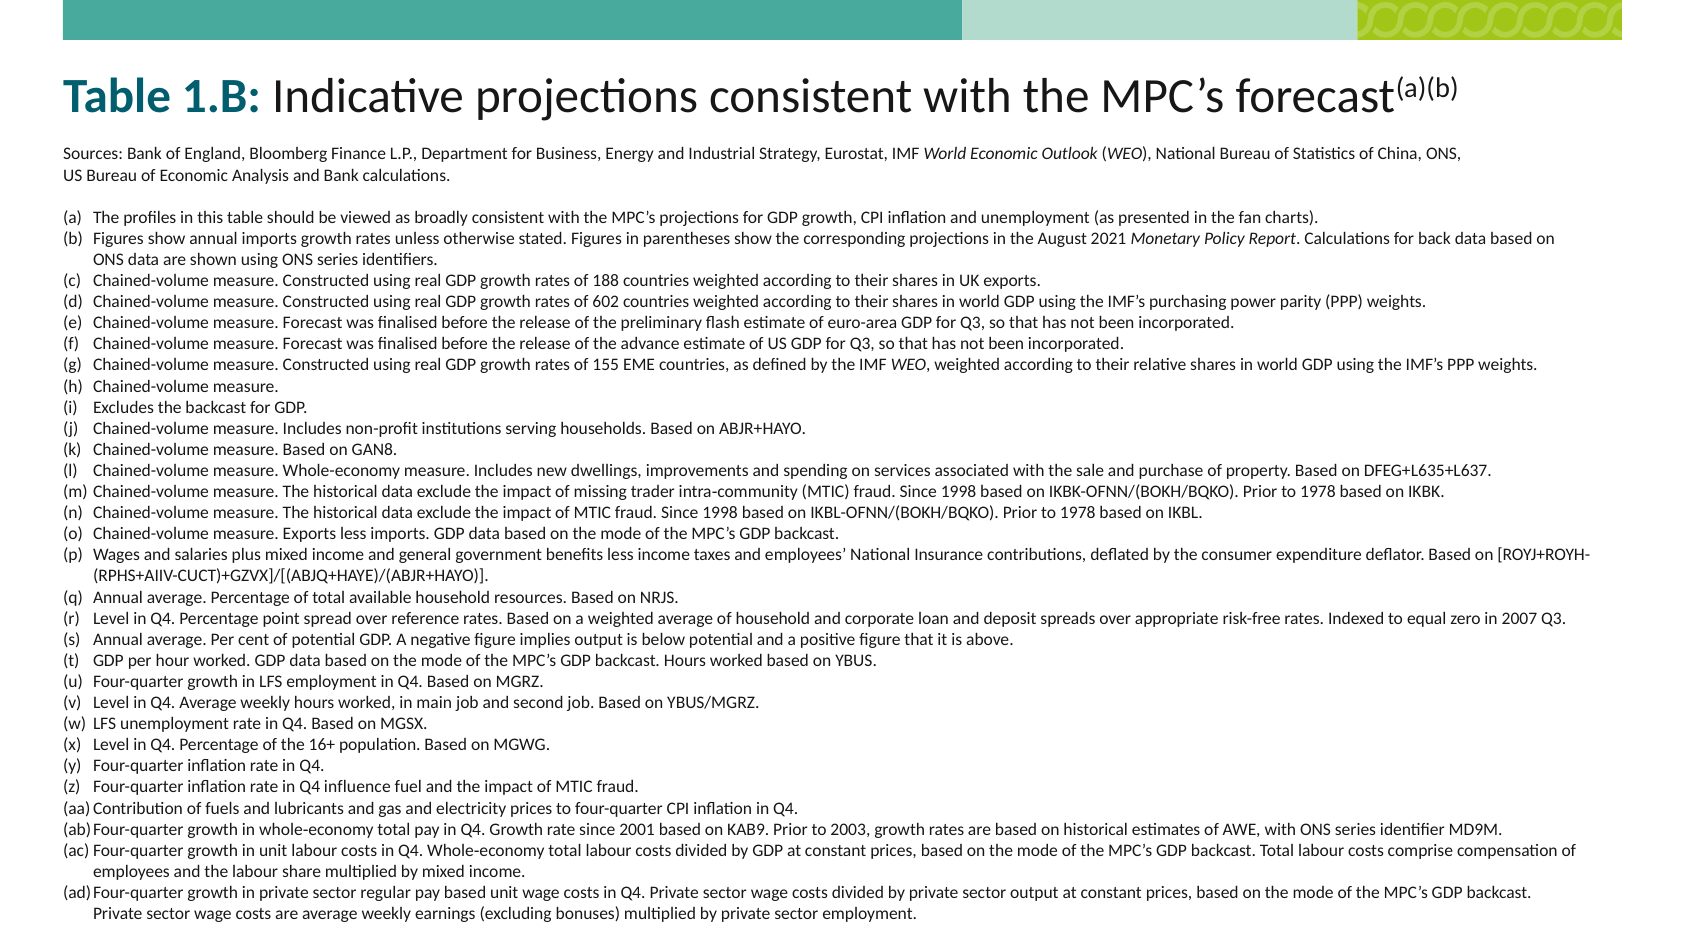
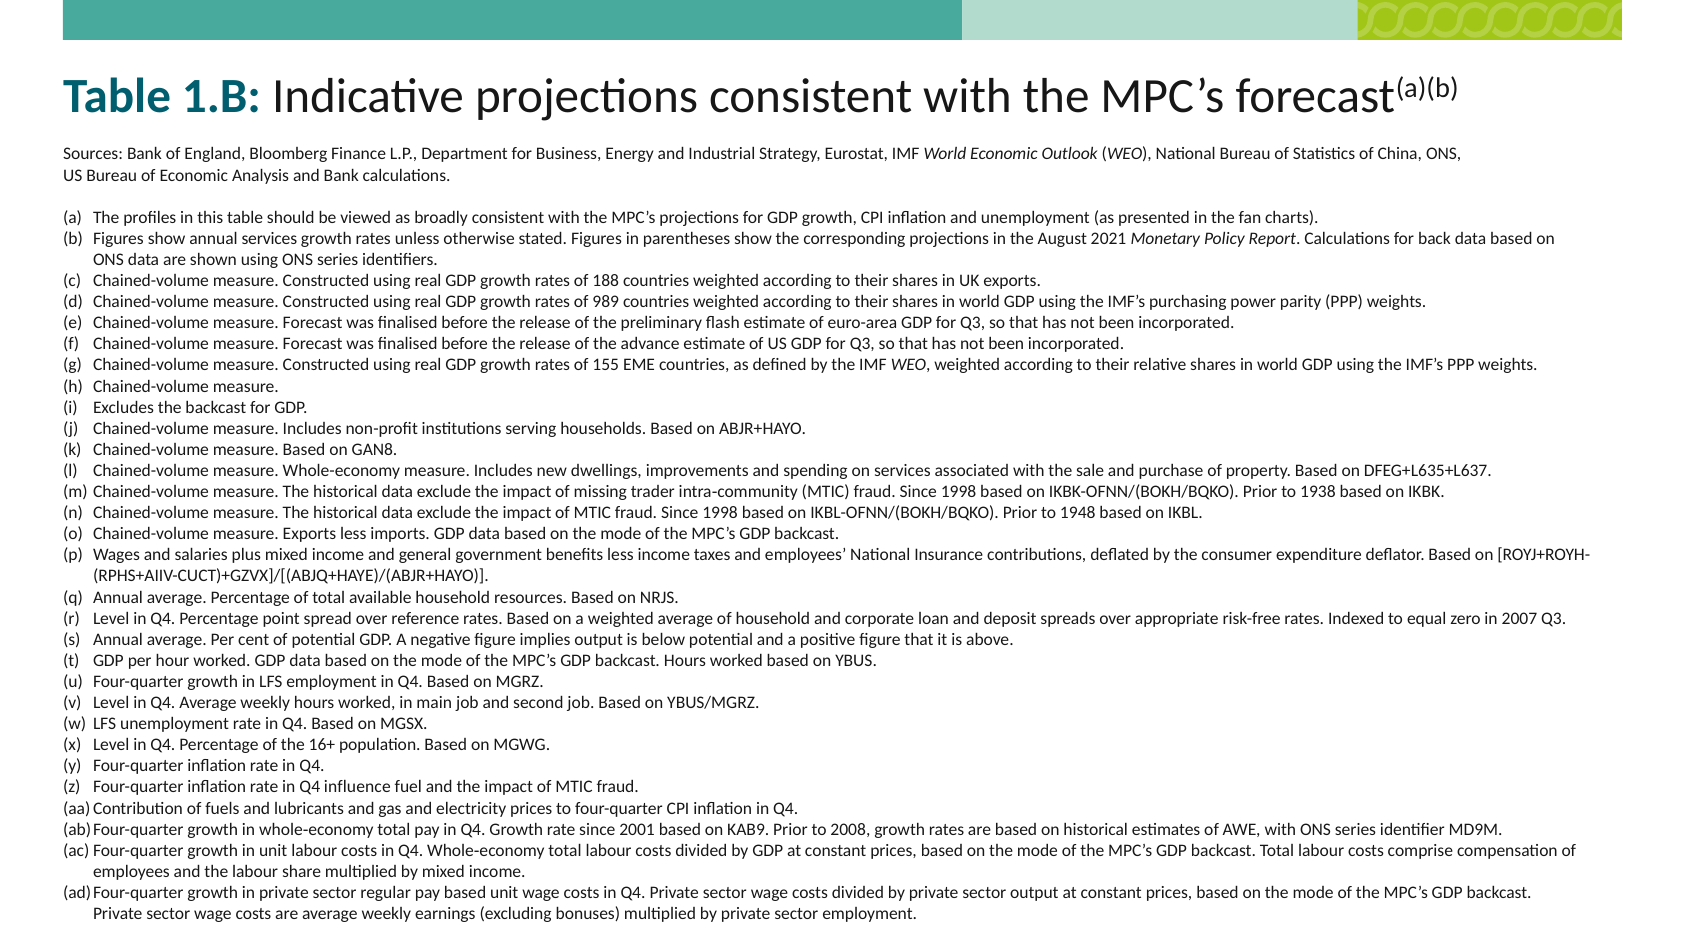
annual imports: imports -> services
602: 602 -> 989
IKBK-OFNN/(BOKH/BQKO Prior to 1978: 1978 -> 1938
IKBL-OFNN/(BOKH/BQKO Prior to 1978: 1978 -> 1948
2003: 2003 -> 2008
